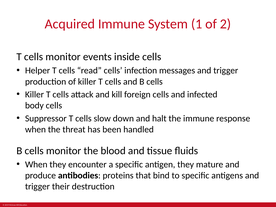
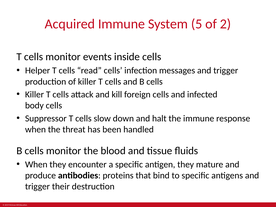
1: 1 -> 5
